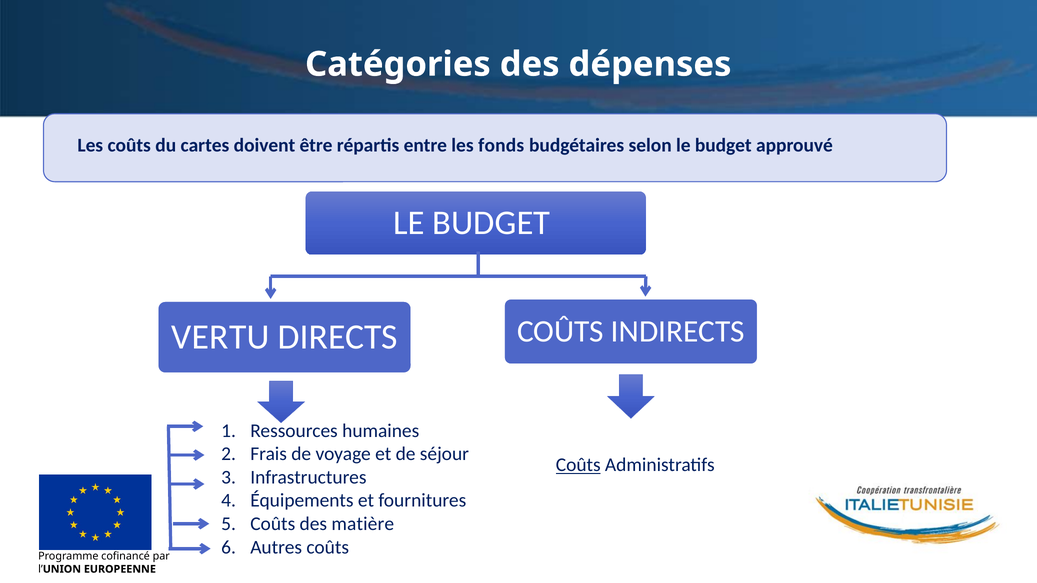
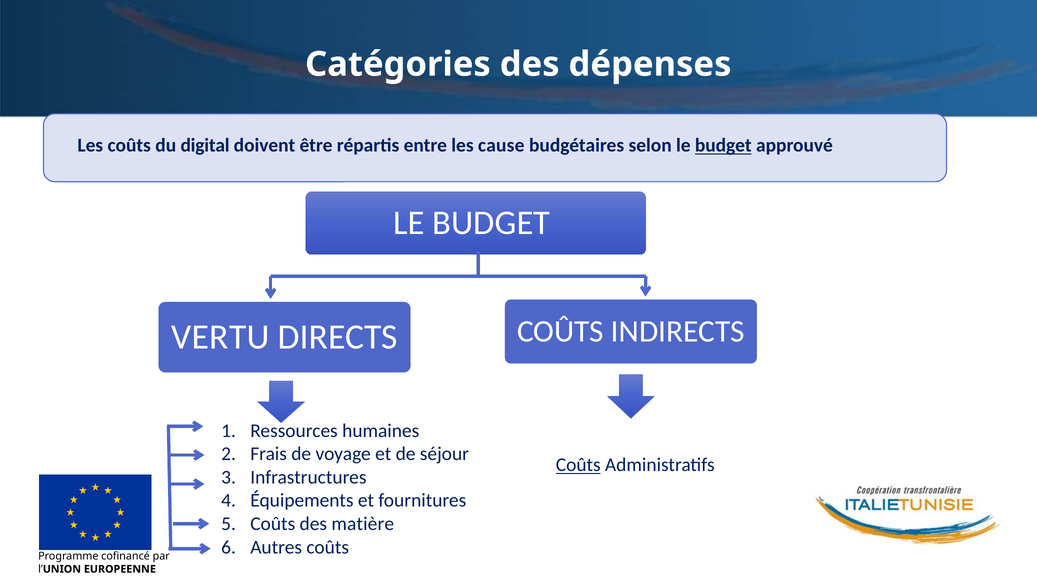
cartes: cartes -> digital
fonds: fonds -> cause
budget at (723, 146) underline: none -> present
